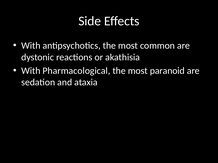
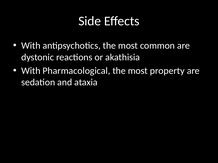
paranoid: paranoid -> property
